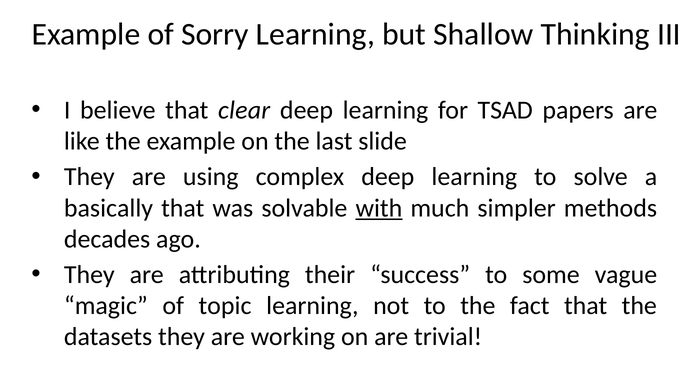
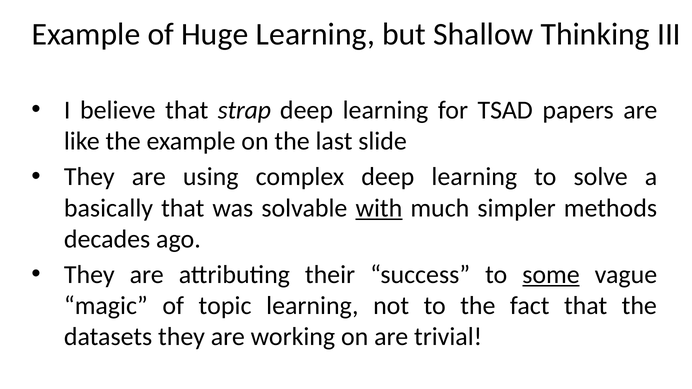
Sorry: Sorry -> Huge
clear: clear -> strap
some underline: none -> present
